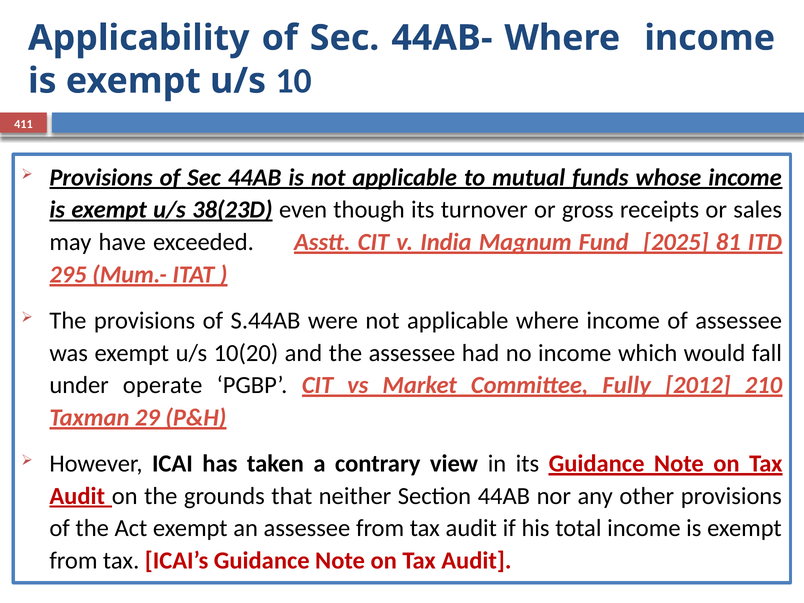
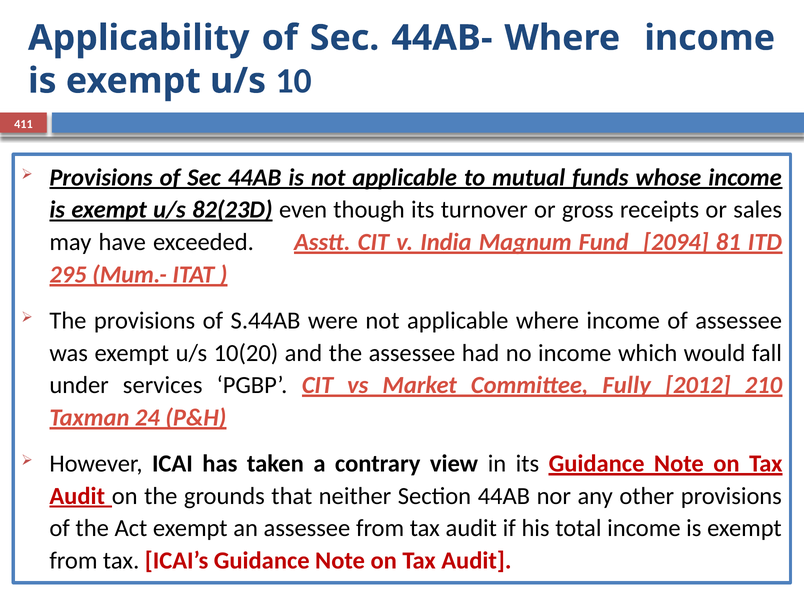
38(23D: 38(23D -> 82(23D
2025: 2025 -> 2094
operate: operate -> services
29: 29 -> 24
